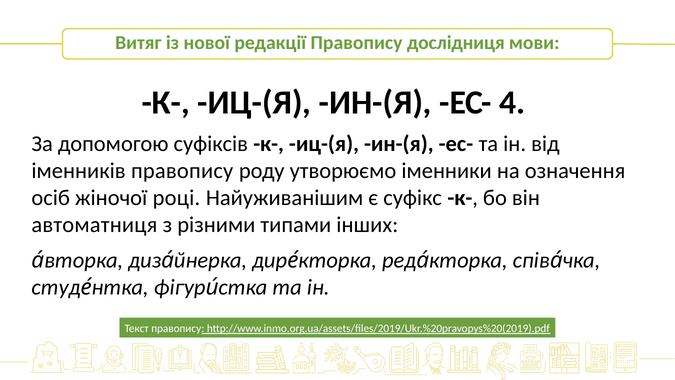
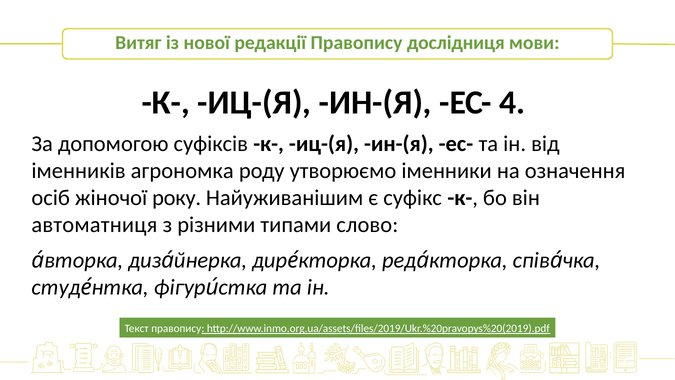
іменників правопису: правопису -> агрономка
році: році -> року
інших: інших -> слово
